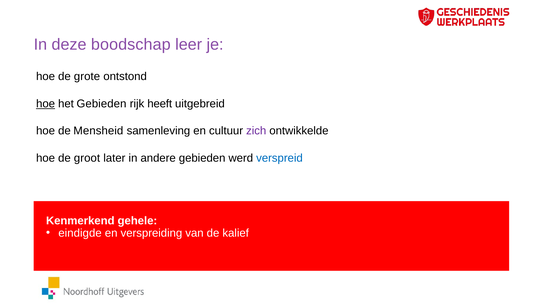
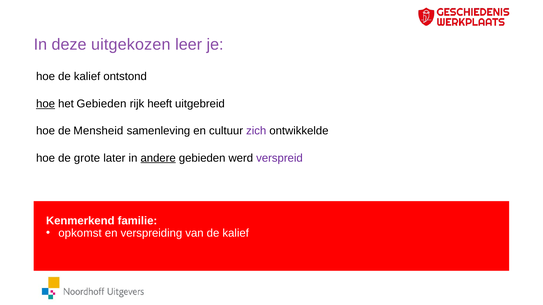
boodschap: boodschap -> uitgekozen
hoe de grote: grote -> kalief
groot: groot -> grote
andere underline: none -> present
verspreid colour: blue -> purple
gehele: gehele -> familie
eindigde: eindigde -> opkomst
